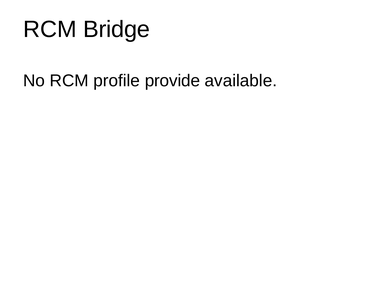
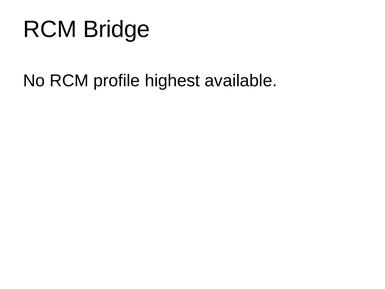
provide: provide -> highest
